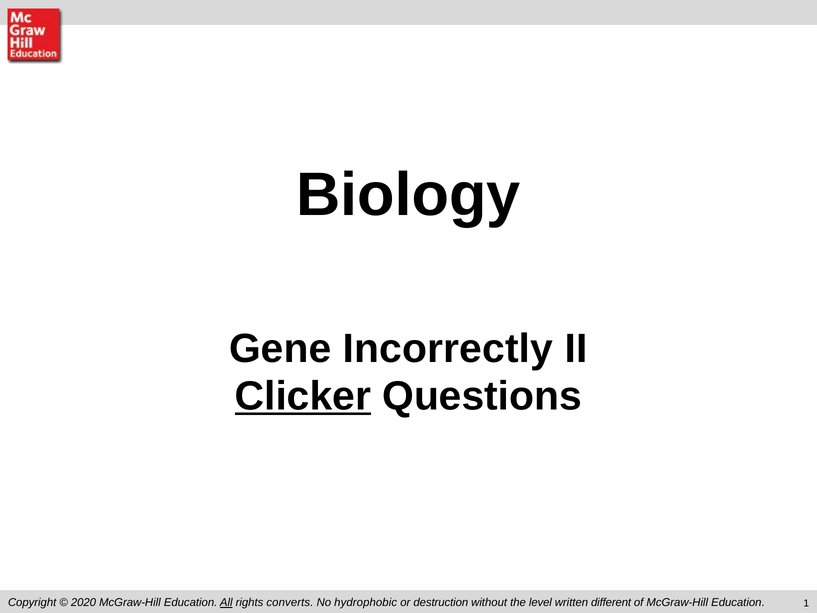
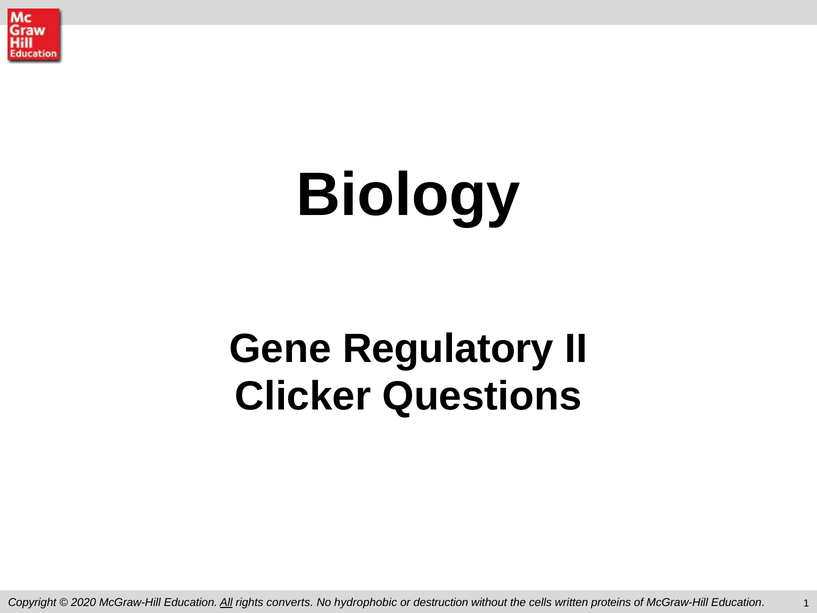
Incorrectly: Incorrectly -> Regulatory
Clicker underline: present -> none
level: level -> cells
different: different -> proteins
